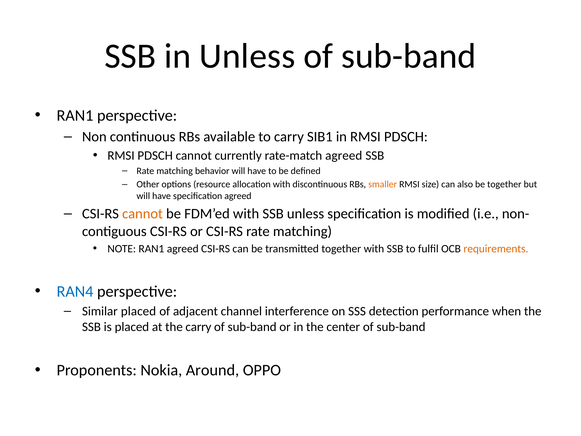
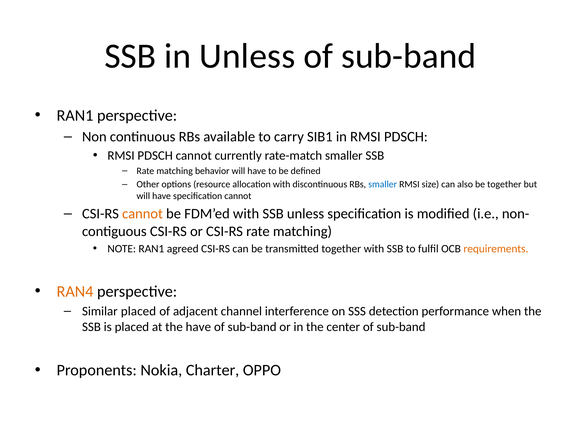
rate-match agreed: agreed -> smaller
smaller at (383, 184) colour: orange -> blue
specification agreed: agreed -> cannot
RAN4 colour: blue -> orange
the carry: carry -> have
Around: Around -> Charter
